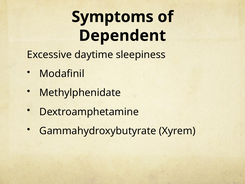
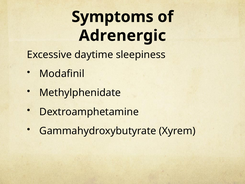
Dependent: Dependent -> Adrenergic
